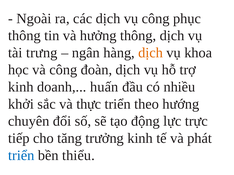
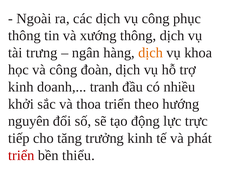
hưởng: hưởng -> xướng
huấn: huấn -> tranh
thực: thực -> thoa
chuyên: chuyên -> nguyên
triển at (21, 156) colour: blue -> red
